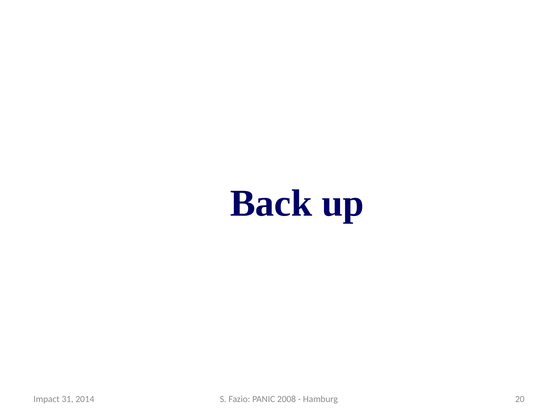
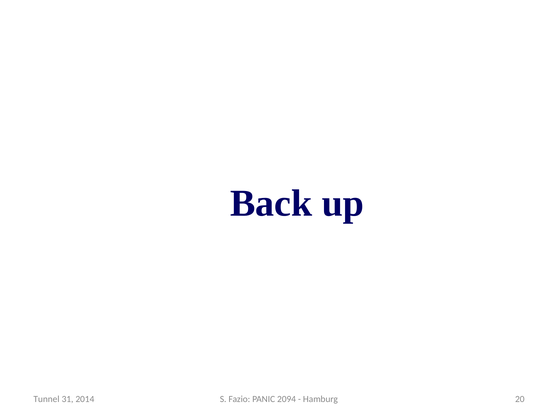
2008: 2008 -> 2094
Impact: Impact -> Tunnel
